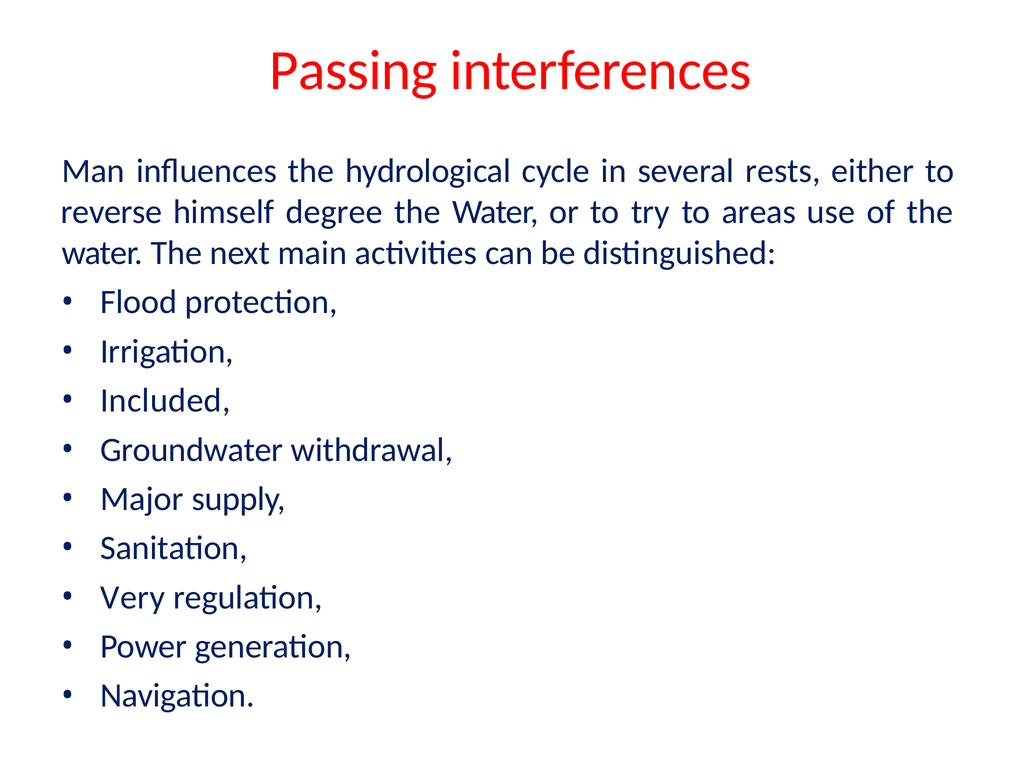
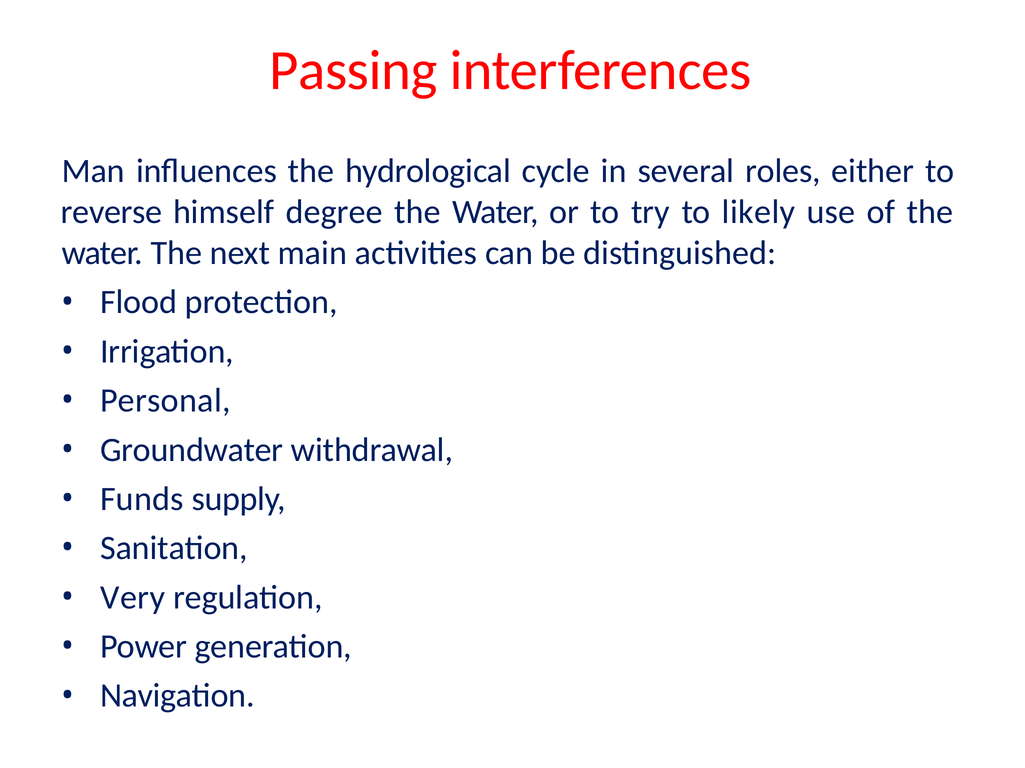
rests: rests -> roles
areas: areas -> likely
Included: Included -> Personal
Major: Major -> Funds
